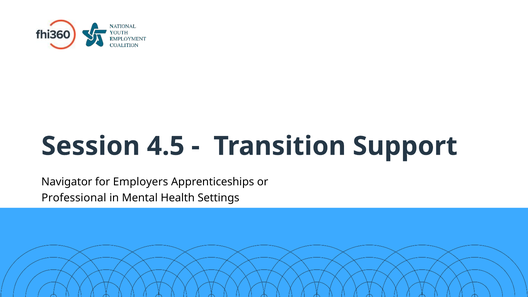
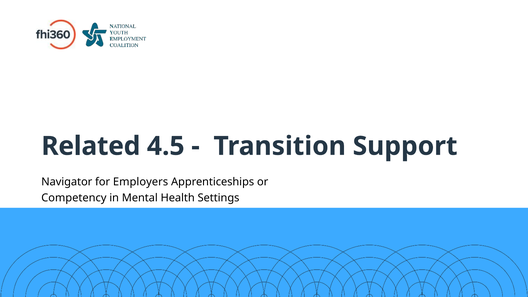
Session: Session -> Related
Professional: Professional -> Competency
